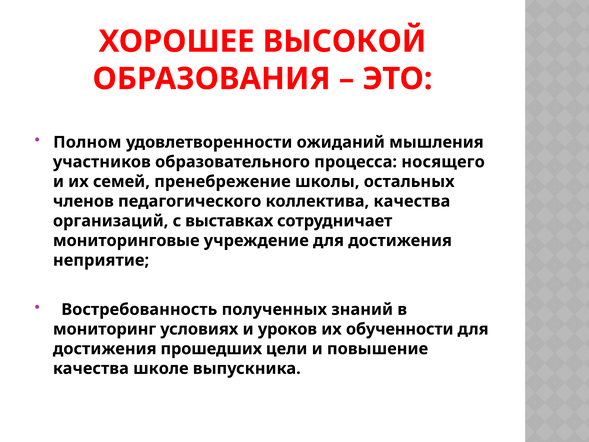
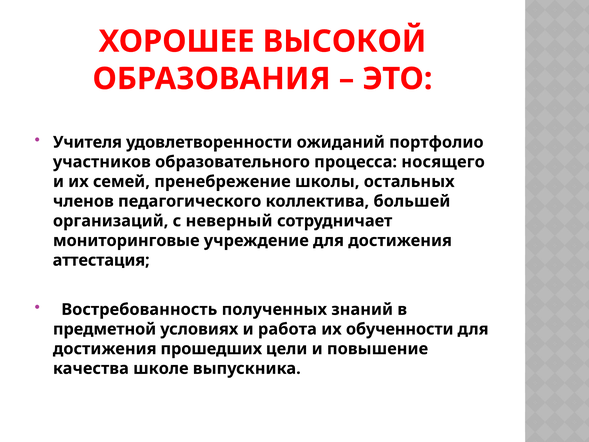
Полном: Полном -> Учителя
мышления: мышления -> портфолио
коллектива качества: качества -> большей
выставках: выставках -> неверный
неприятие: неприятие -> аттестация
мониторинг: мониторинг -> предметной
уроков: уроков -> работа
